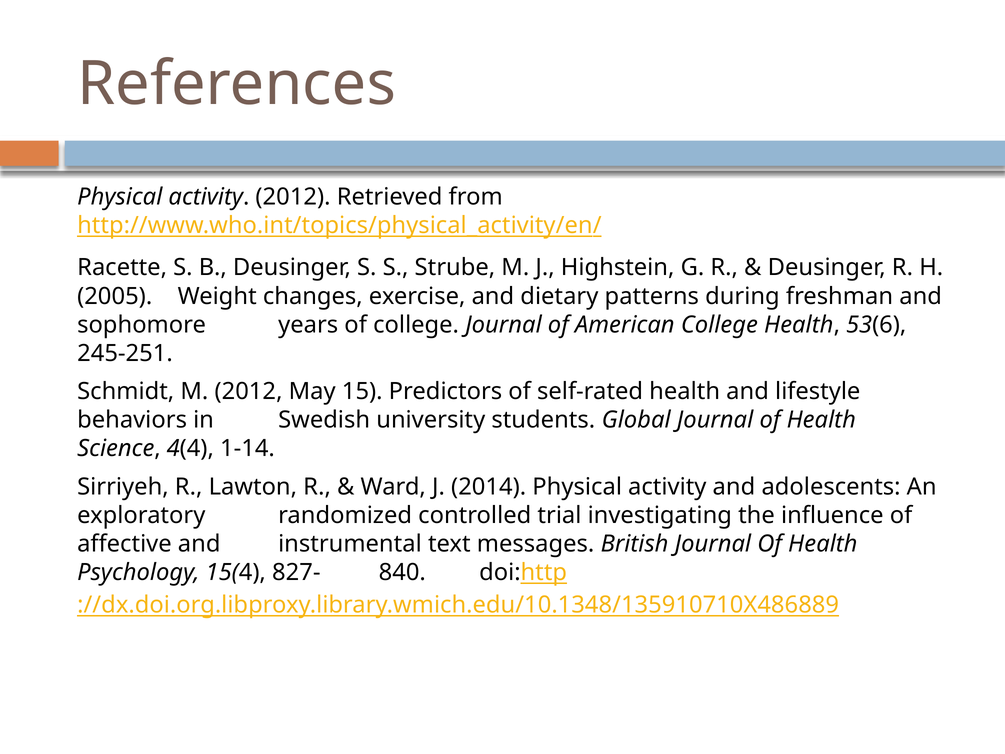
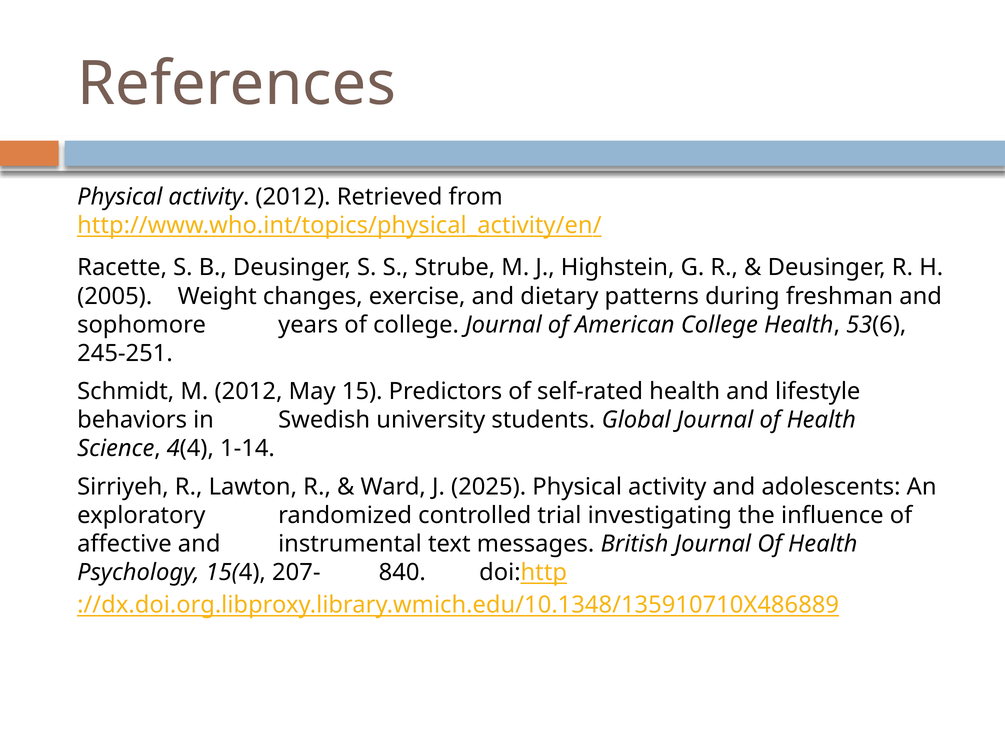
2014: 2014 -> 2025
827-: 827- -> 207-
